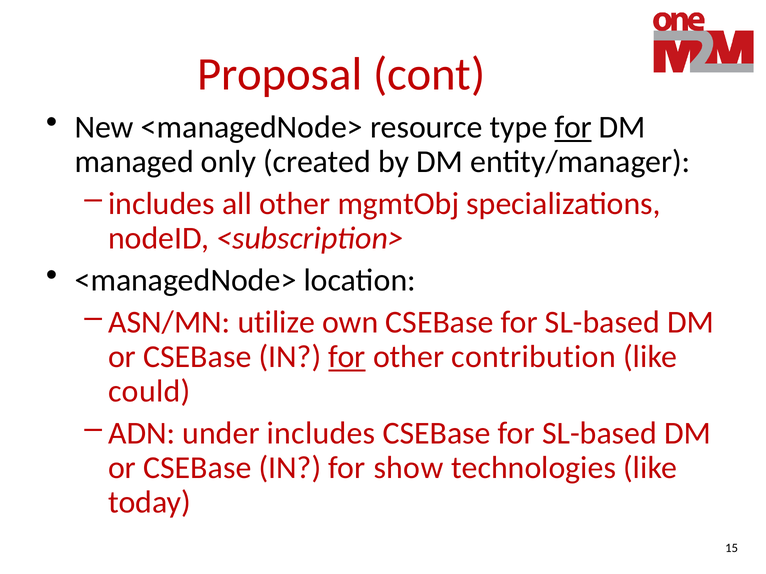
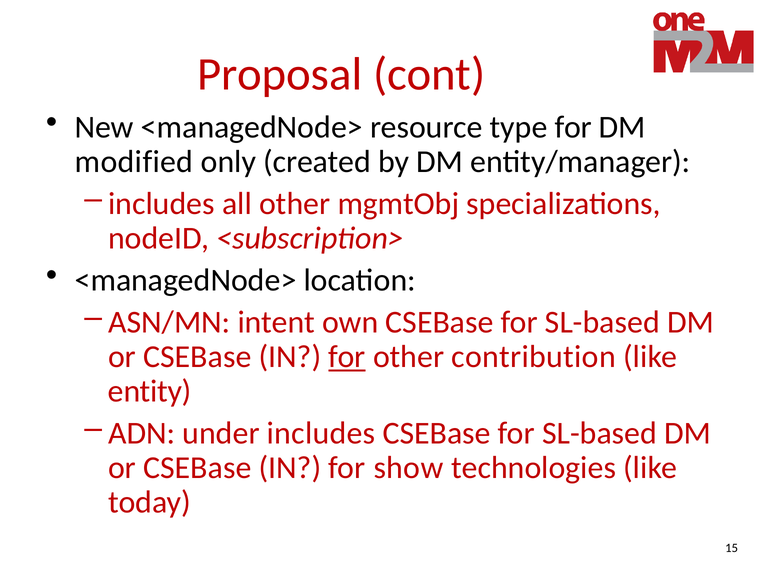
for at (573, 127) underline: present -> none
managed: managed -> modified
utilize: utilize -> intent
could: could -> entity
